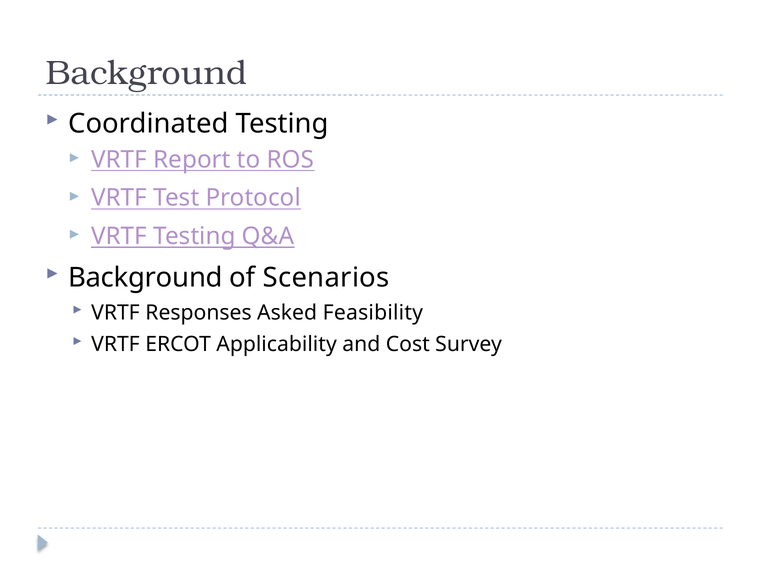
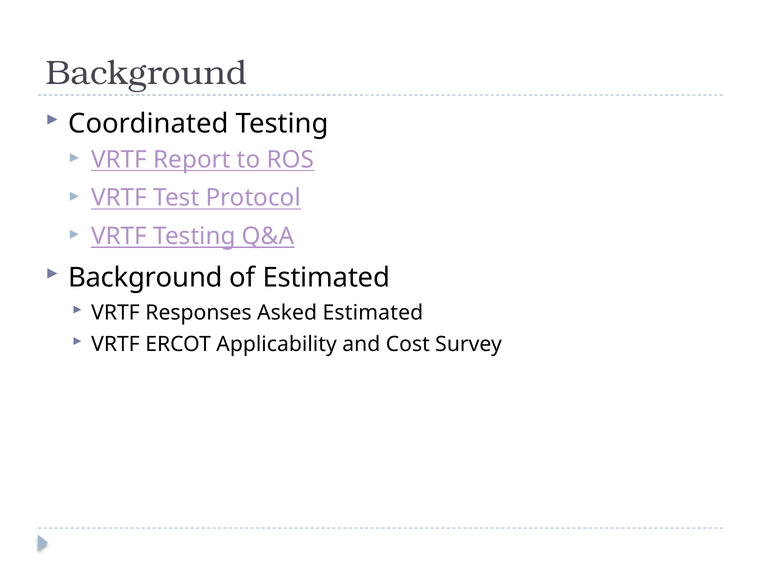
of Scenarios: Scenarios -> Estimated
Asked Feasibility: Feasibility -> Estimated
